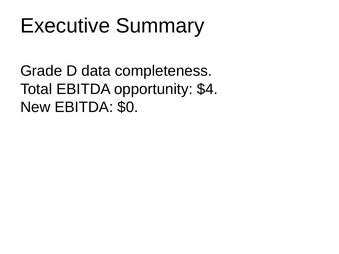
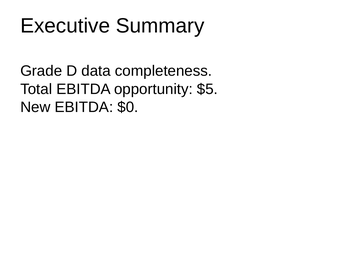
$4: $4 -> $5
